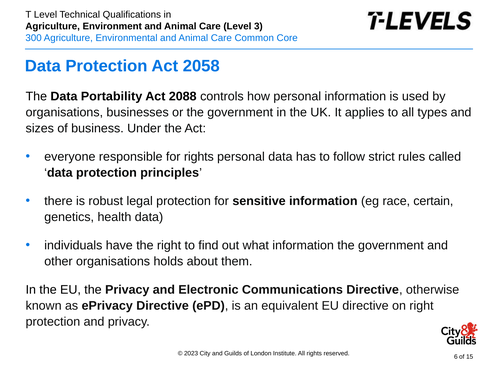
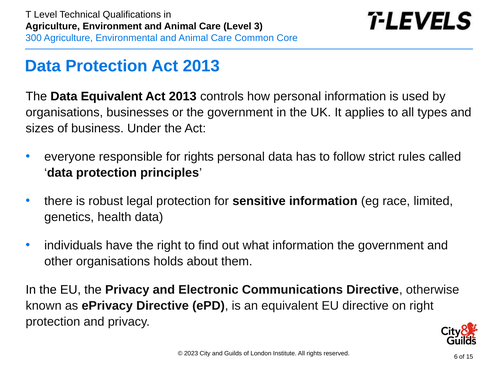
Protection Act 2058: 2058 -> 2013
Data Portability: Portability -> Equivalent
2088 at (183, 97): 2088 -> 2013
certain: certain -> limited
